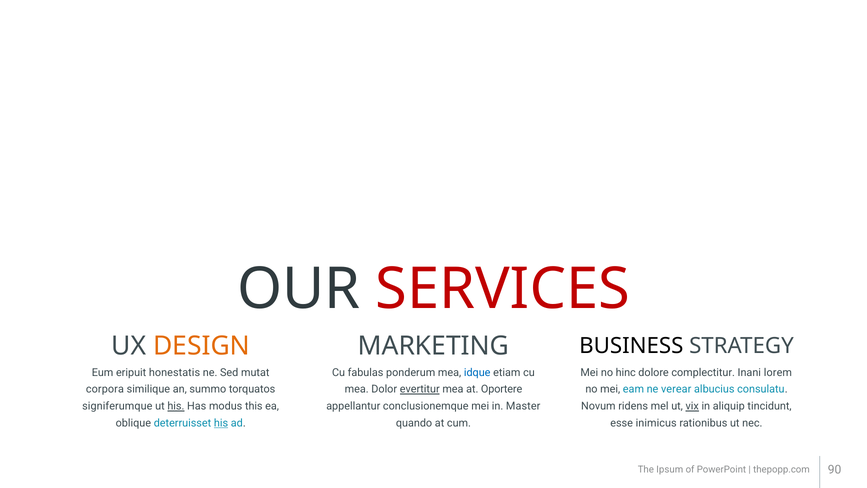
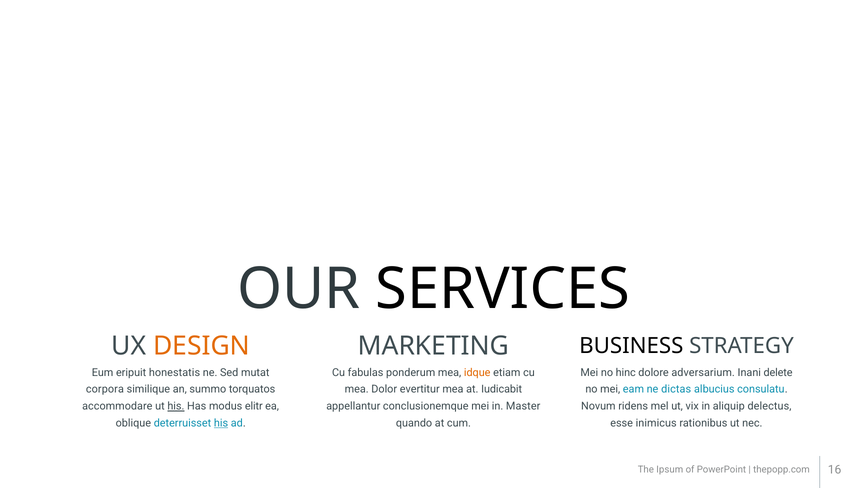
SERVICES colour: red -> black
idque colour: blue -> orange
complectitur: complectitur -> adversarium
lorem: lorem -> delete
evertitur underline: present -> none
Oportere: Oportere -> Iudicabit
verear: verear -> dictas
signiferumque: signiferumque -> accommodare
this: this -> elitr
vix underline: present -> none
tincidunt: tincidunt -> delectus
90: 90 -> 16
